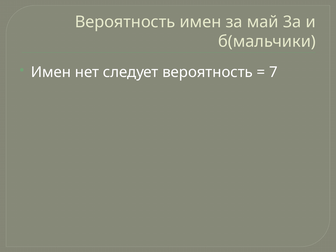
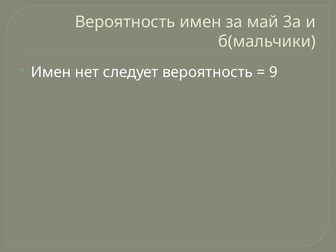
7: 7 -> 9
